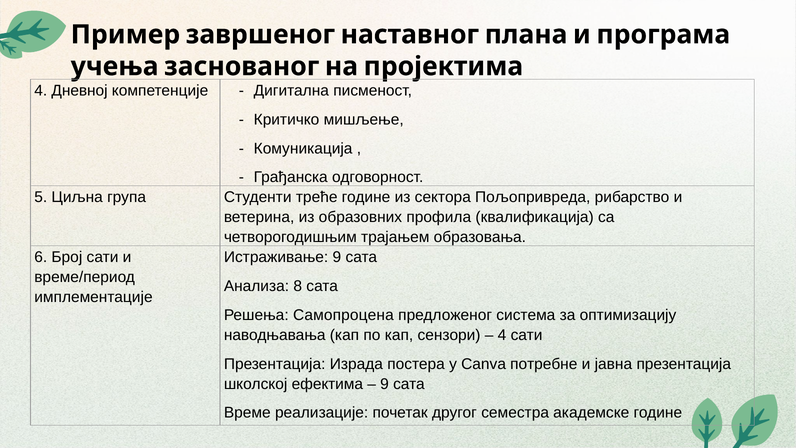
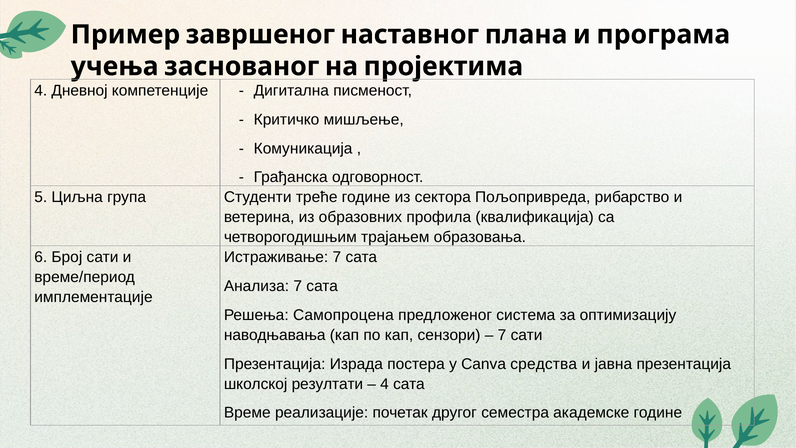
Истраживање 9: 9 -> 7
Анализа 8: 8 -> 7
4 at (502, 335): 4 -> 7
потребне: потребне -> средства
ефектима: ефектима -> резултати
9 at (384, 384): 9 -> 4
